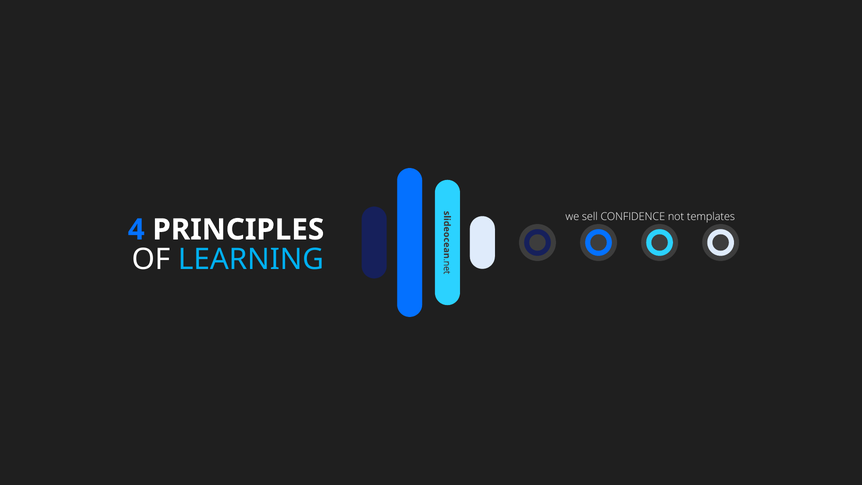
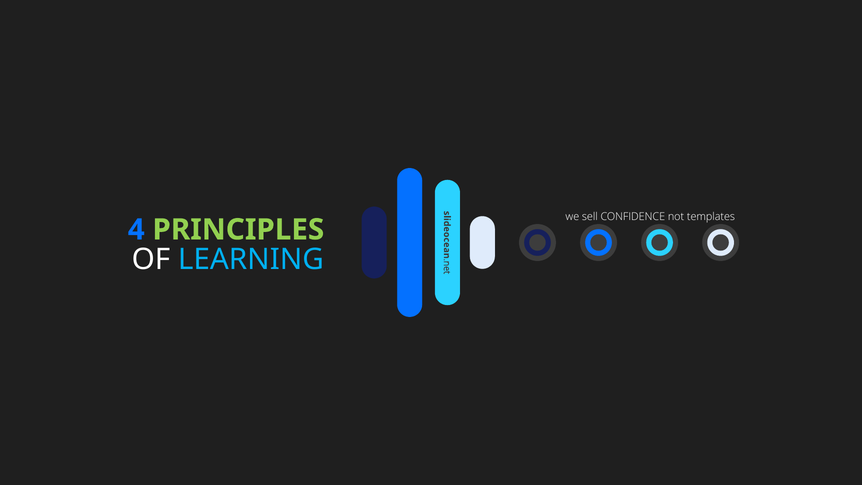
PRINCIPLES colour: white -> light green
